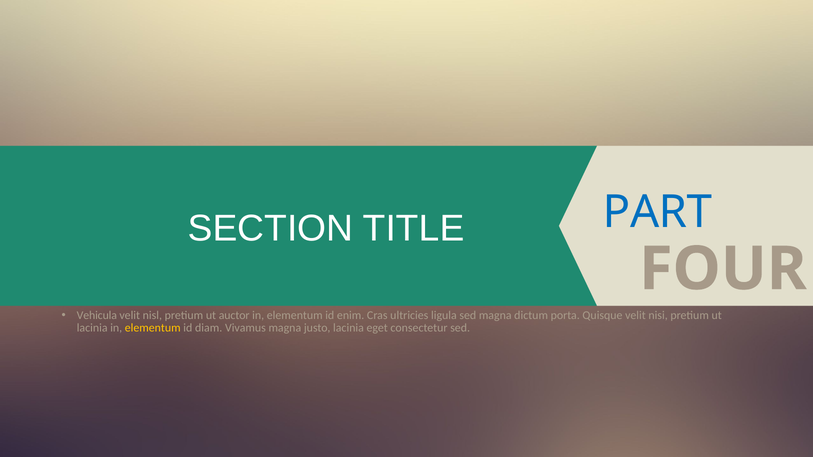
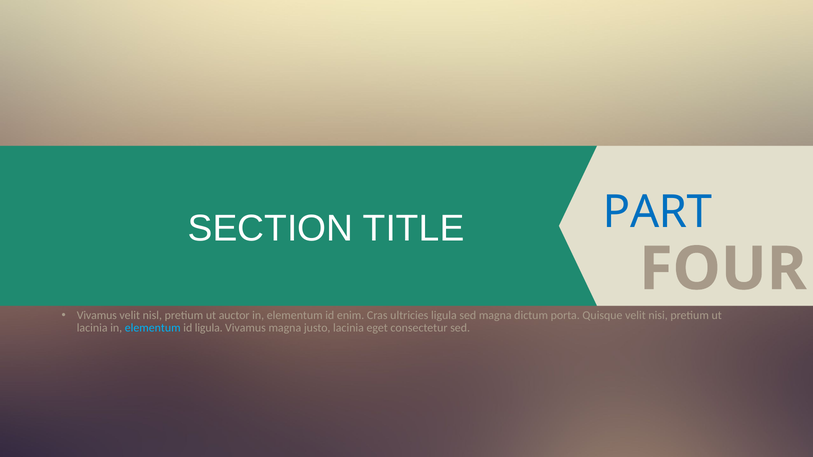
Vehicula at (97, 315): Vehicula -> Vivamus
elementum at (153, 328) colour: yellow -> light blue
id diam: diam -> ligula
